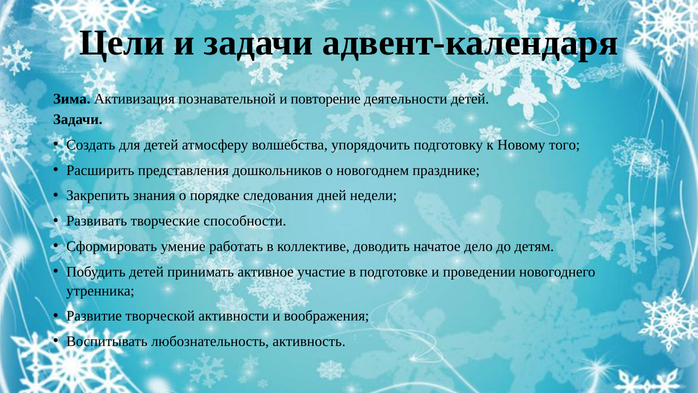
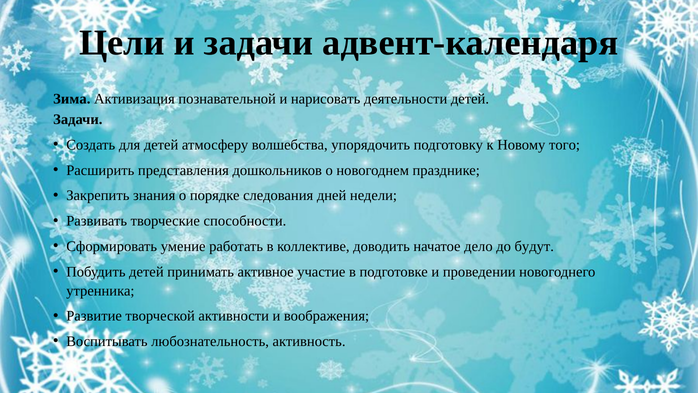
повторение: повторение -> нарисовать
детям: детям -> будут
